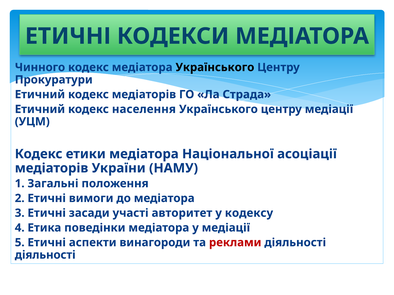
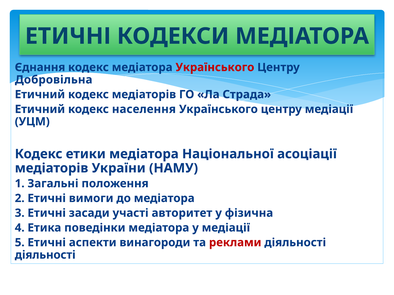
Чинного: Чинного -> Єднання
Українського at (215, 67) colour: black -> red
Прокуратури: Прокуратури -> Добровільна
кодексу: кодексу -> фізична
